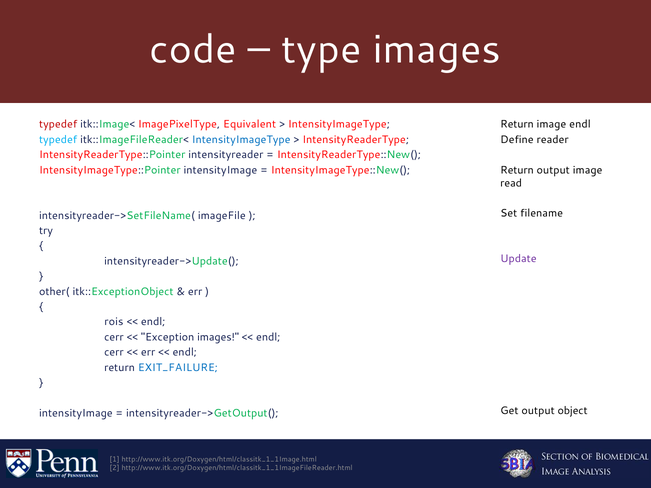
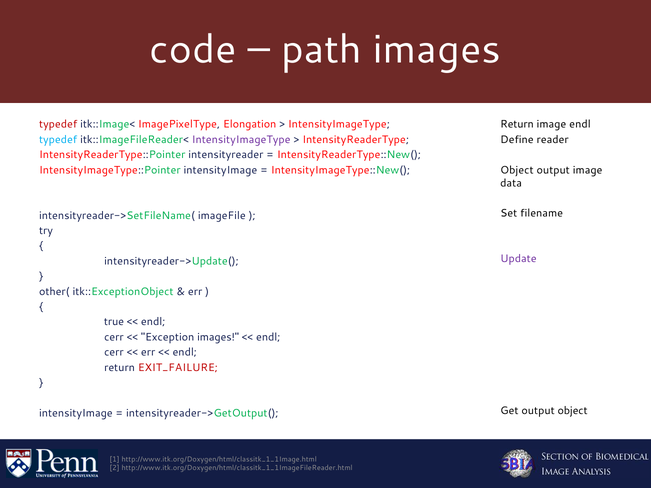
type: type -> path
Equivalent: Equivalent -> Elongation
IntensityImageType at (241, 140) colour: blue -> purple
Return at (517, 170): Return -> Object
read: read -> data
rois: rois -> true
EXIT_FAILURE colour: blue -> red
